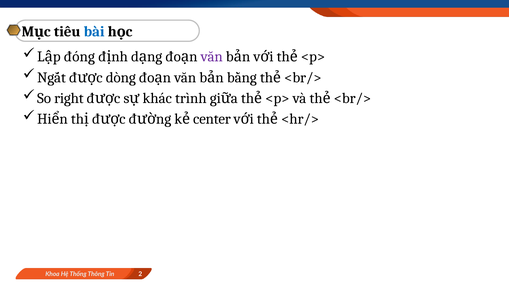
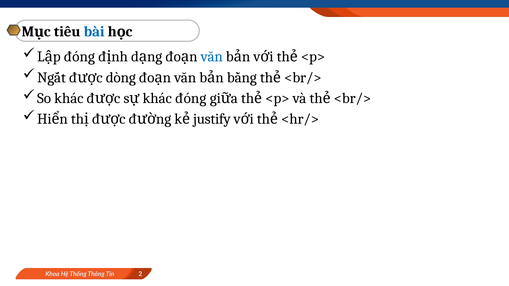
văn at (212, 57) colour: purple -> blue
So right: right -> khác
khác trình: trình -> đóng
center: center -> justify
